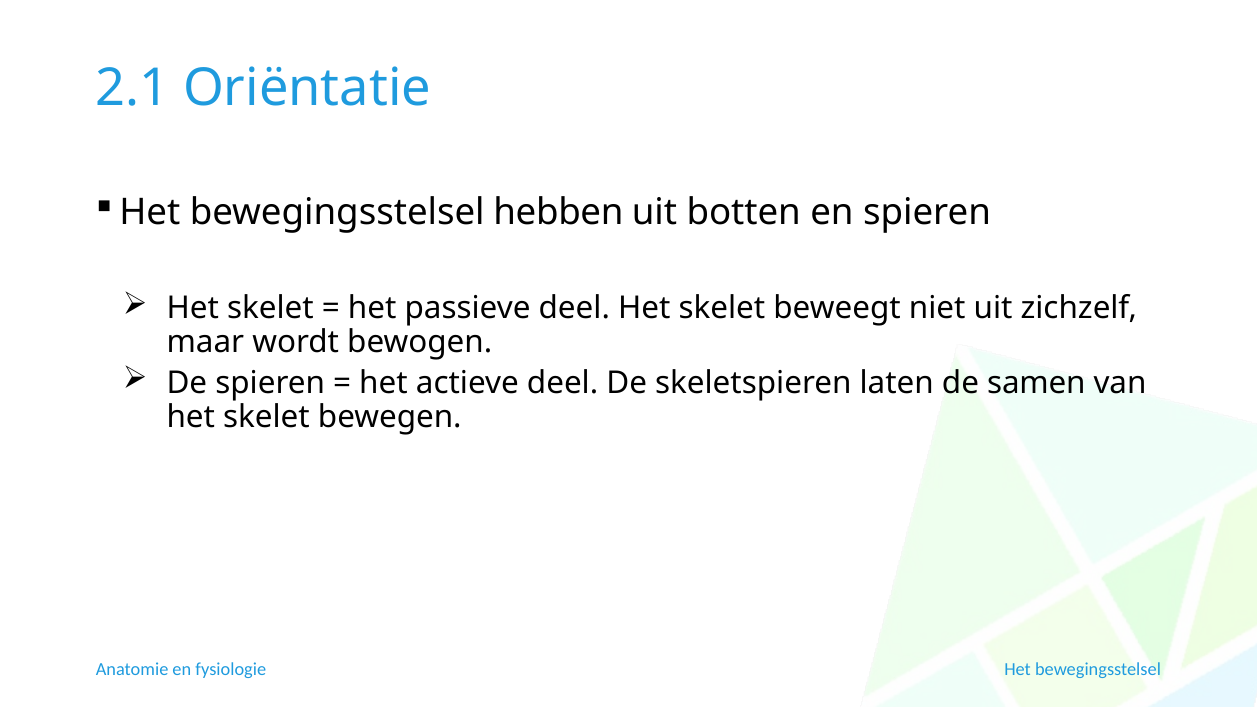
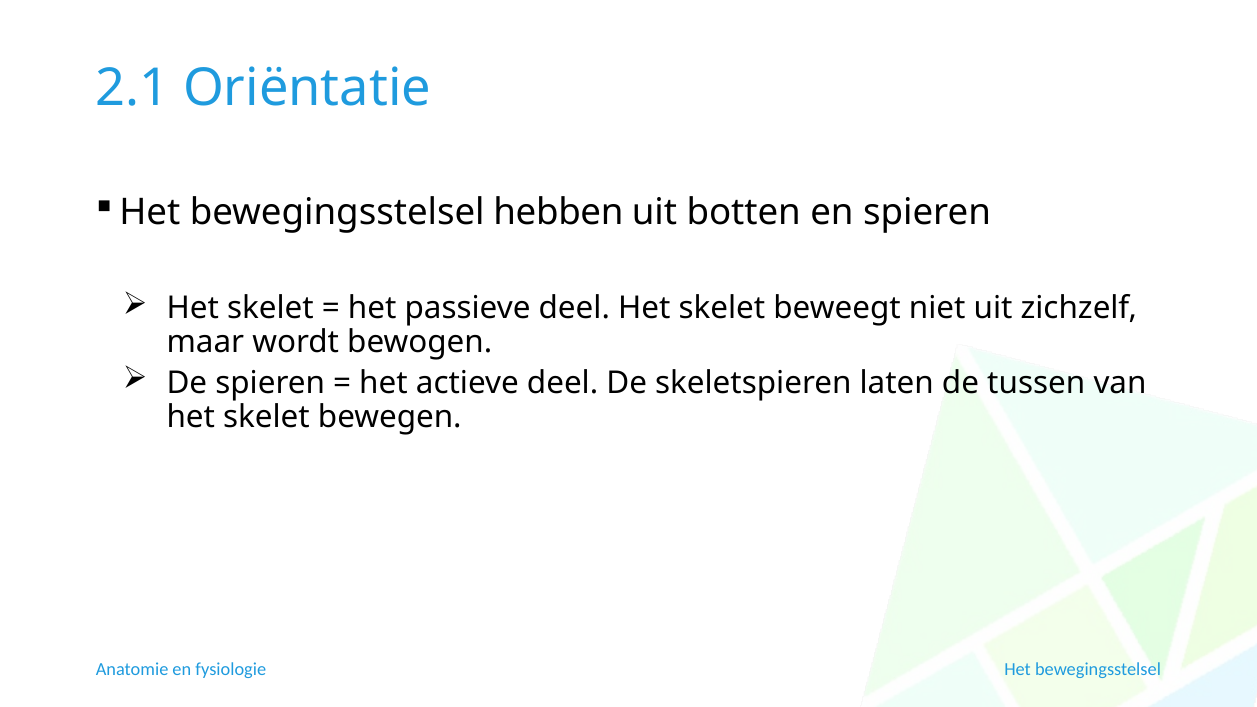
samen: samen -> tussen
